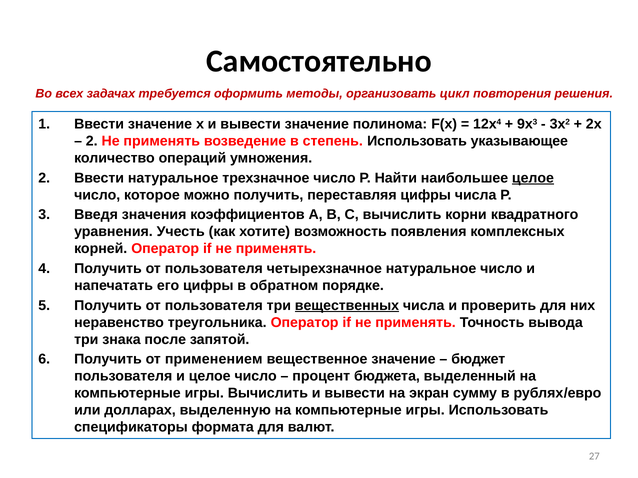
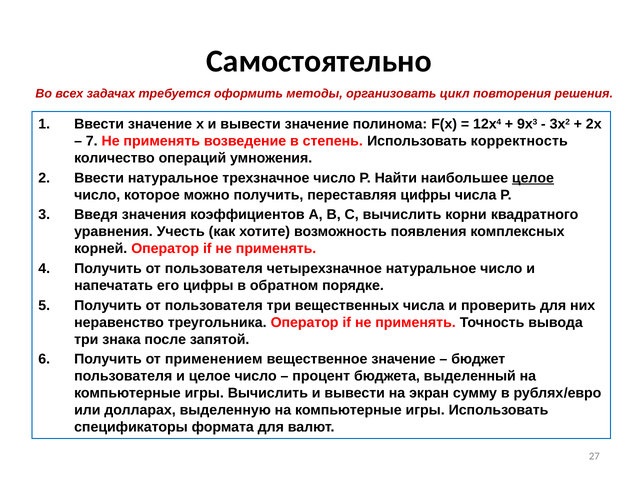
2 at (92, 141): 2 -> 7
указывающее: указывающее -> корректность
вещественных underline: present -> none
